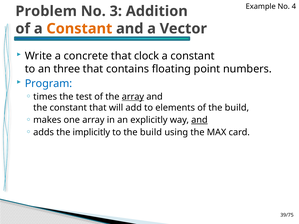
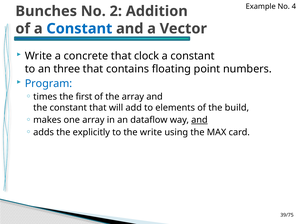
Problem: Problem -> Bunches
3: 3 -> 2
Constant at (79, 29) colour: orange -> blue
test: test -> first
array at (133, 97) underline: present -> none
explicitly: explicitly -> dataflow
implicitly: implicitly -> explicitly
to the build: build -> write
